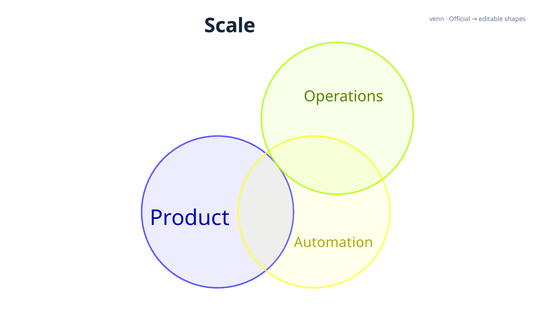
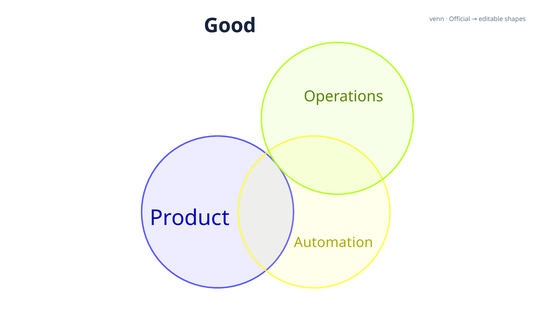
Scale: Scale -> Good
